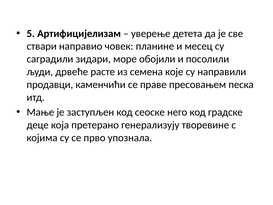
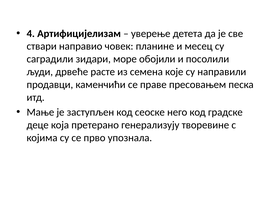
5: 5 -> 4
